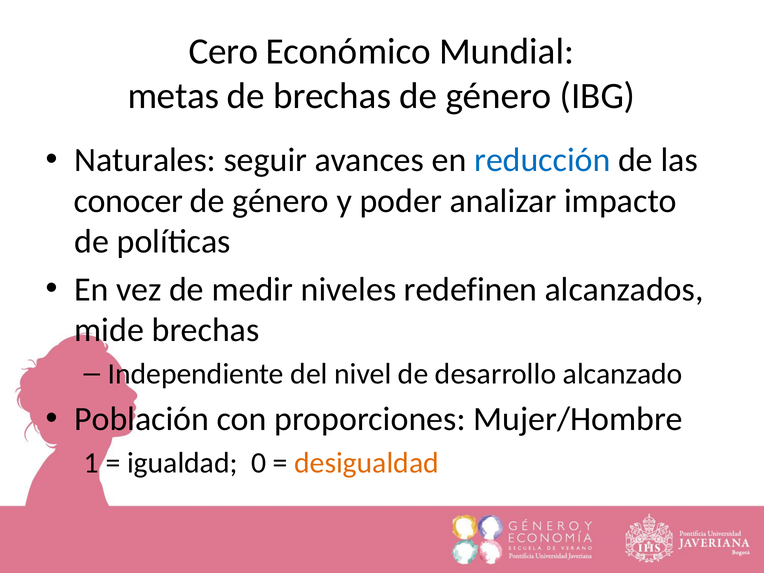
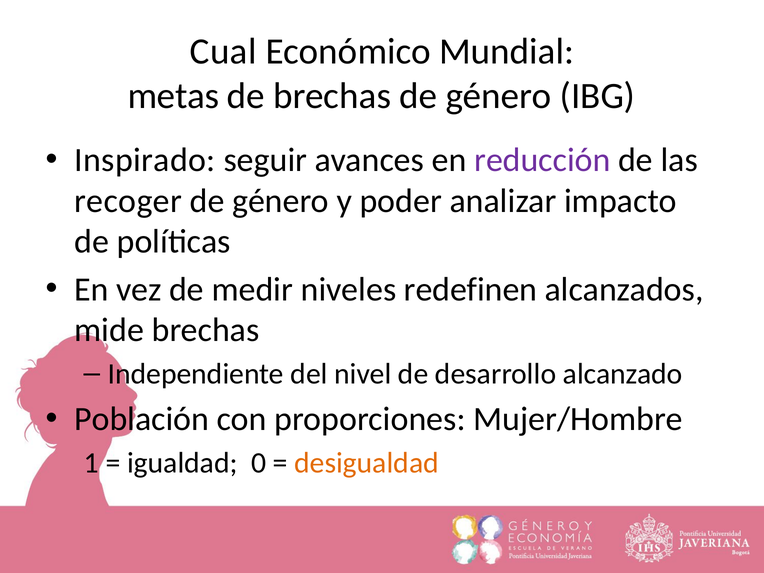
Cero: Cero -> Cual
Naturales: Naturales -> Inspirado
reducción colour: blue -> purple
conocer: conocer -> recoger
